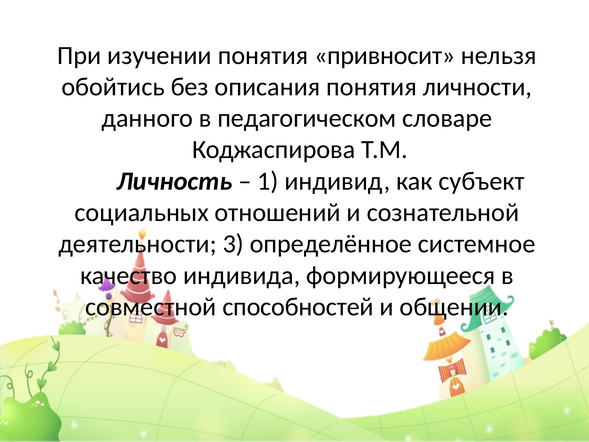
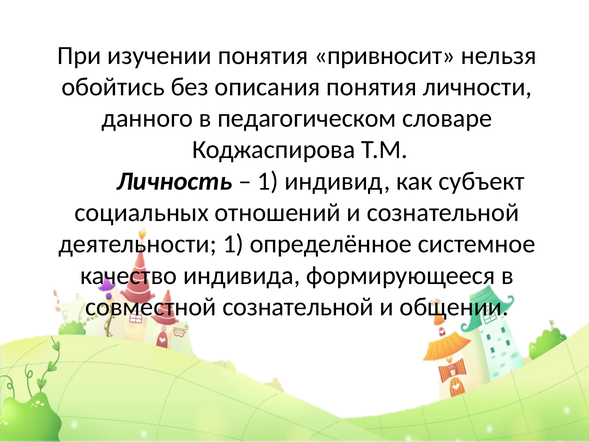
деятельности 3: 3 -> 1
совместной способностей: способностей -> сознательной
